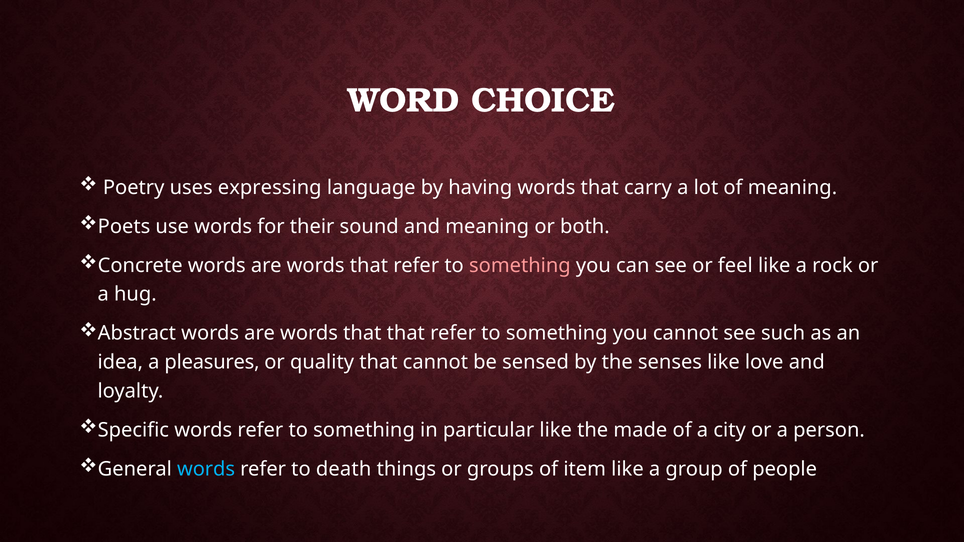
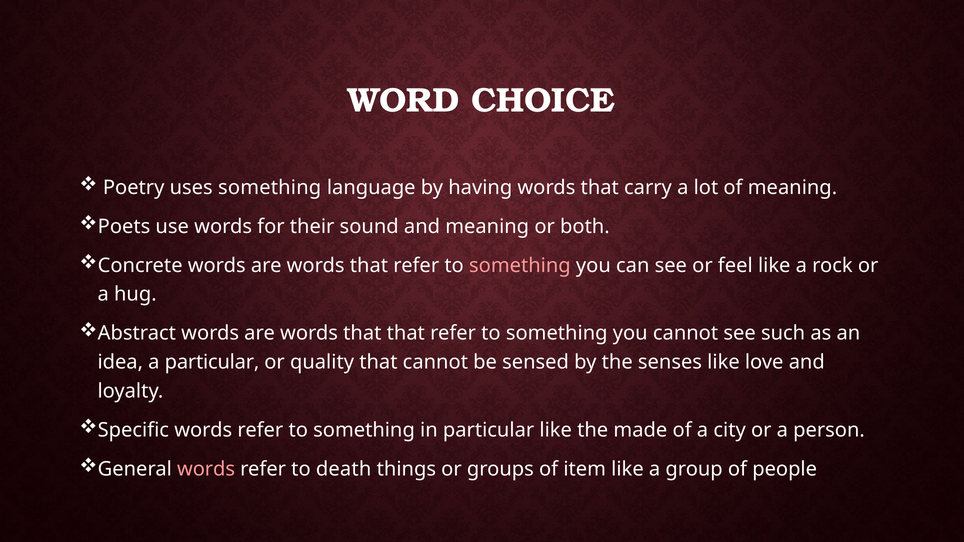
uses expressing: expressing -> something
a pleasures: pleasures -> particular
words at (206, 469) colour: light blue -> pink
